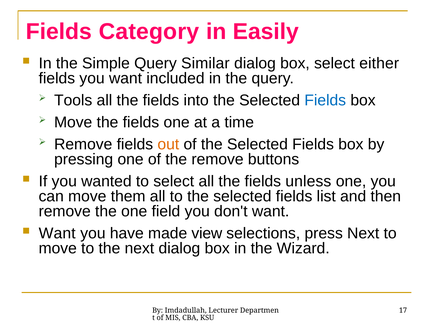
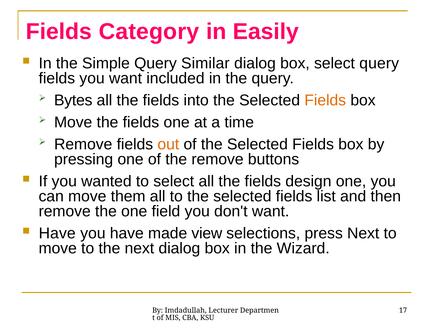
select either: either -> query
Tools: Tools -> Bytes
Fields at (325, 100) colour: blue -> orange
unless: unless -> design
Want at (57, 233): Want -> Have
